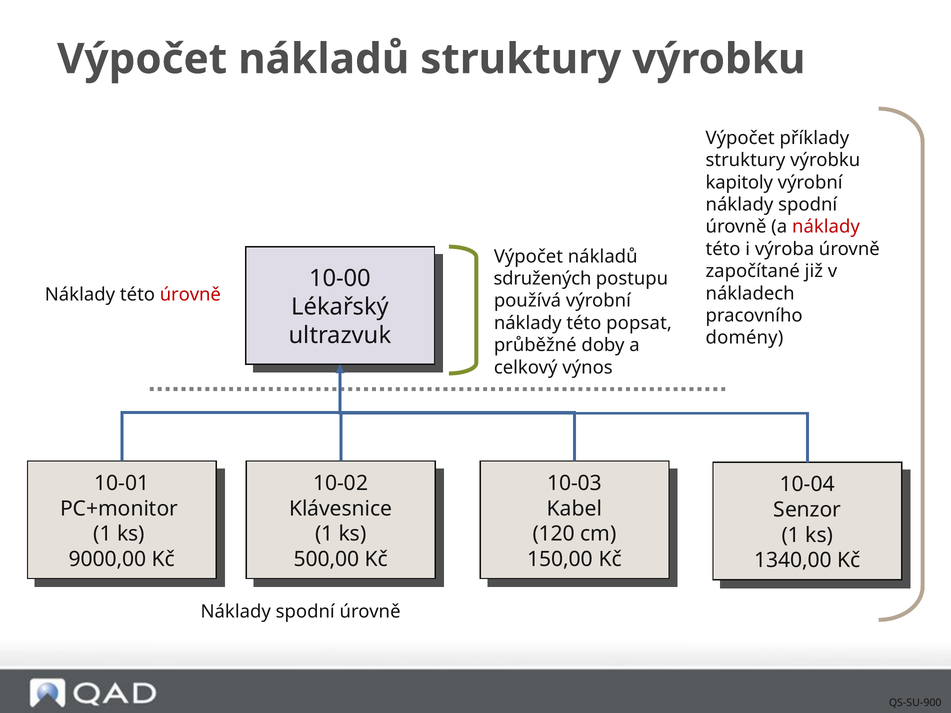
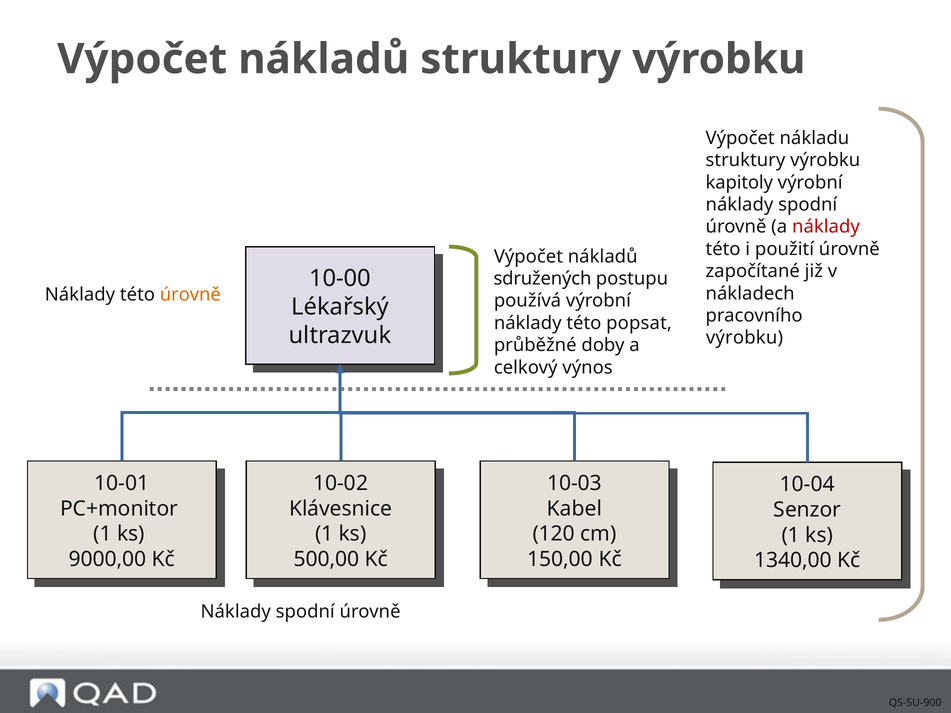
příklady: příklady -> nákladu
výroba: výroba -> použití
úrovně at (190, 295) colour: red -> orange
domény at (745, 338): domény -> výrobku
